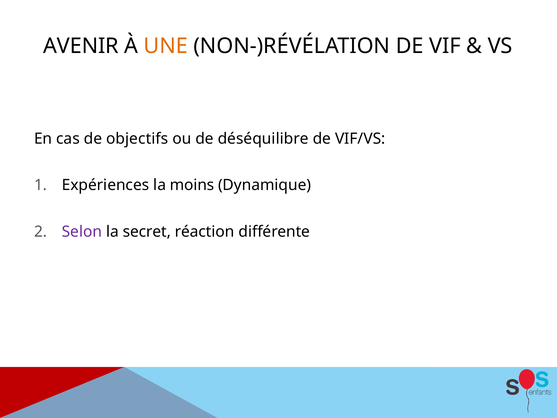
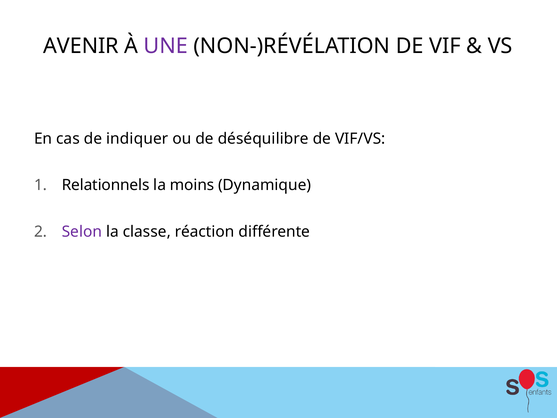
UNE colour: orange -> purple
objectifs: objectifs -> indiquer
Expériences: Expériences -> Relationnels
secret: secret -> classe
